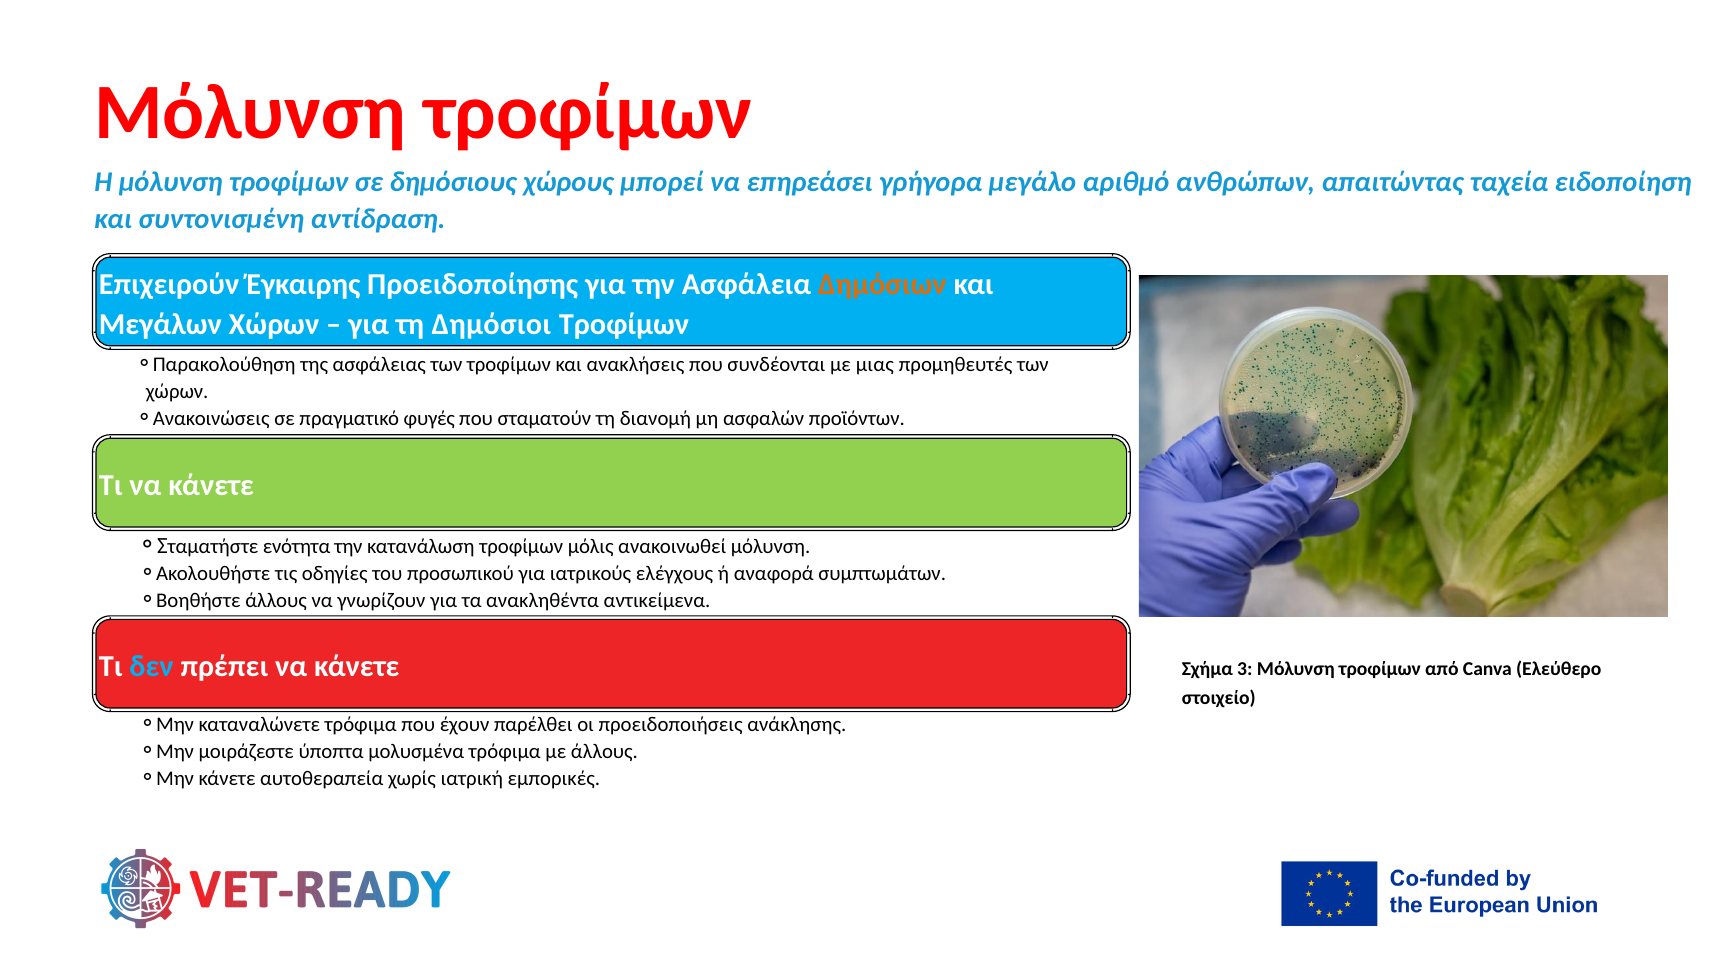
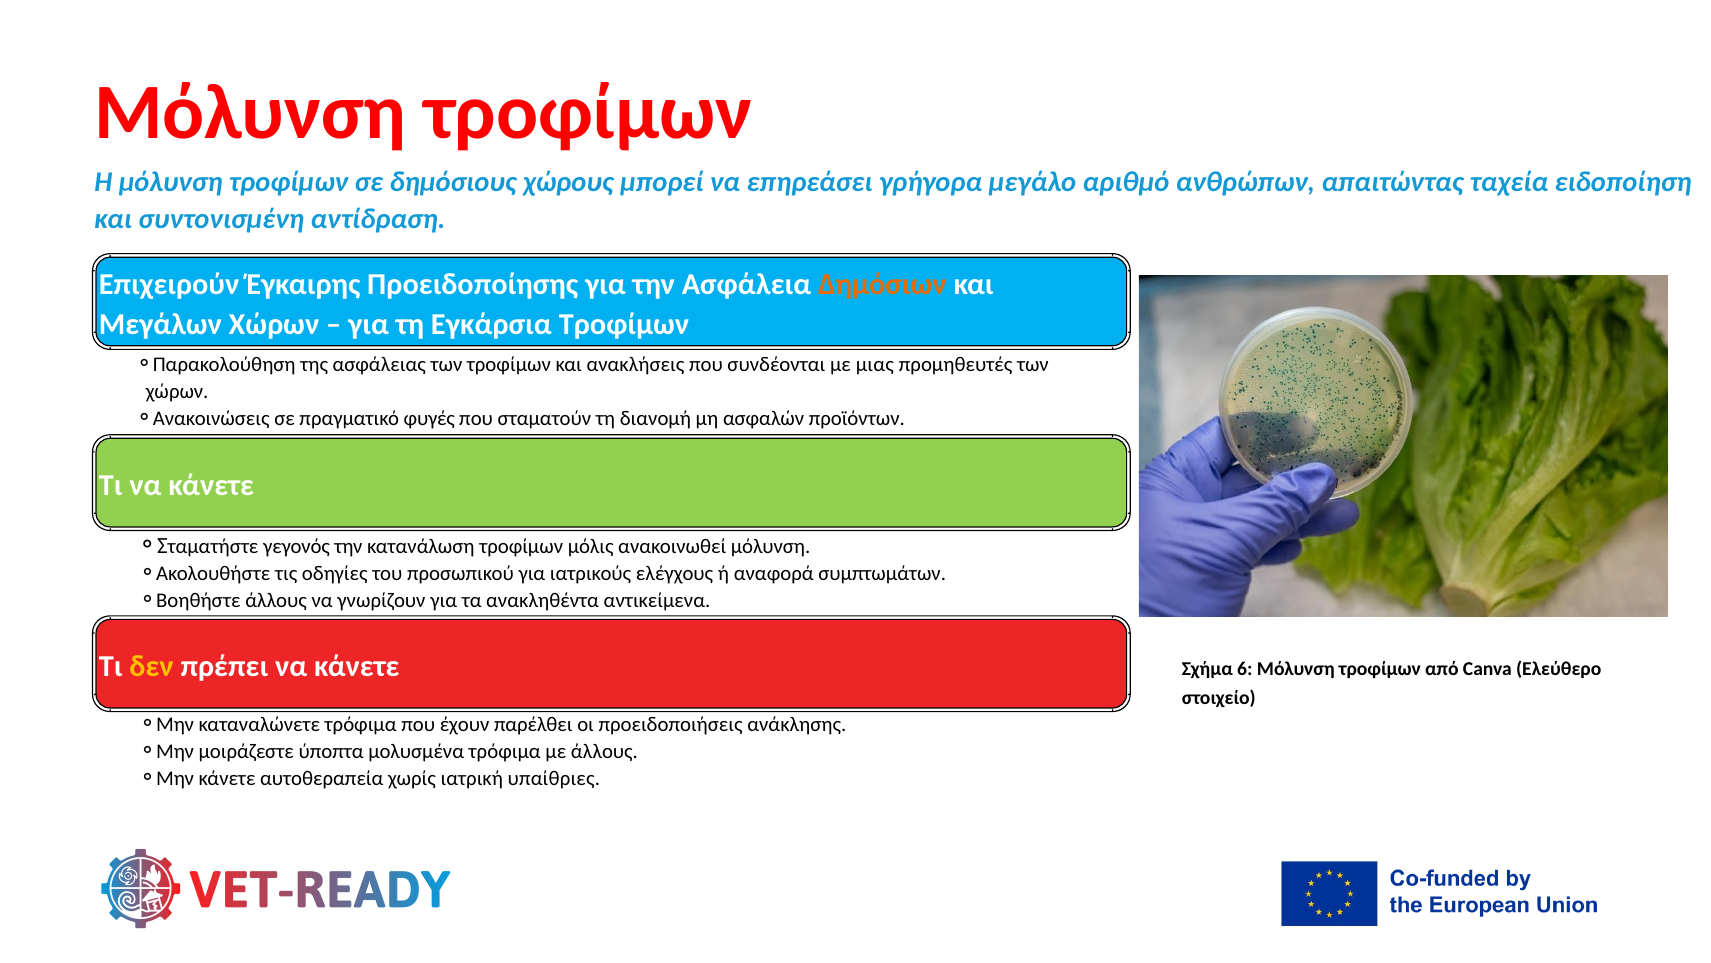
Δημόσιοι: Δημόσιοι -> Εγκάρσια
ενότητα: ενότητα -> γεγονός
δεν colour: light blue -> yellow
3: 3 -> 6
εμπορικές: εμπορικές -> υπαίθριες
